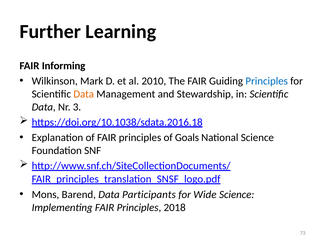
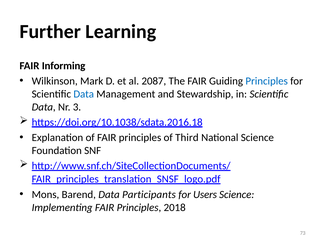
2010: 2010 -> 2087
Data at (84, 94) colour: orange -> blue
Goals: Goals -> Third
Wide: Wide -> Users
